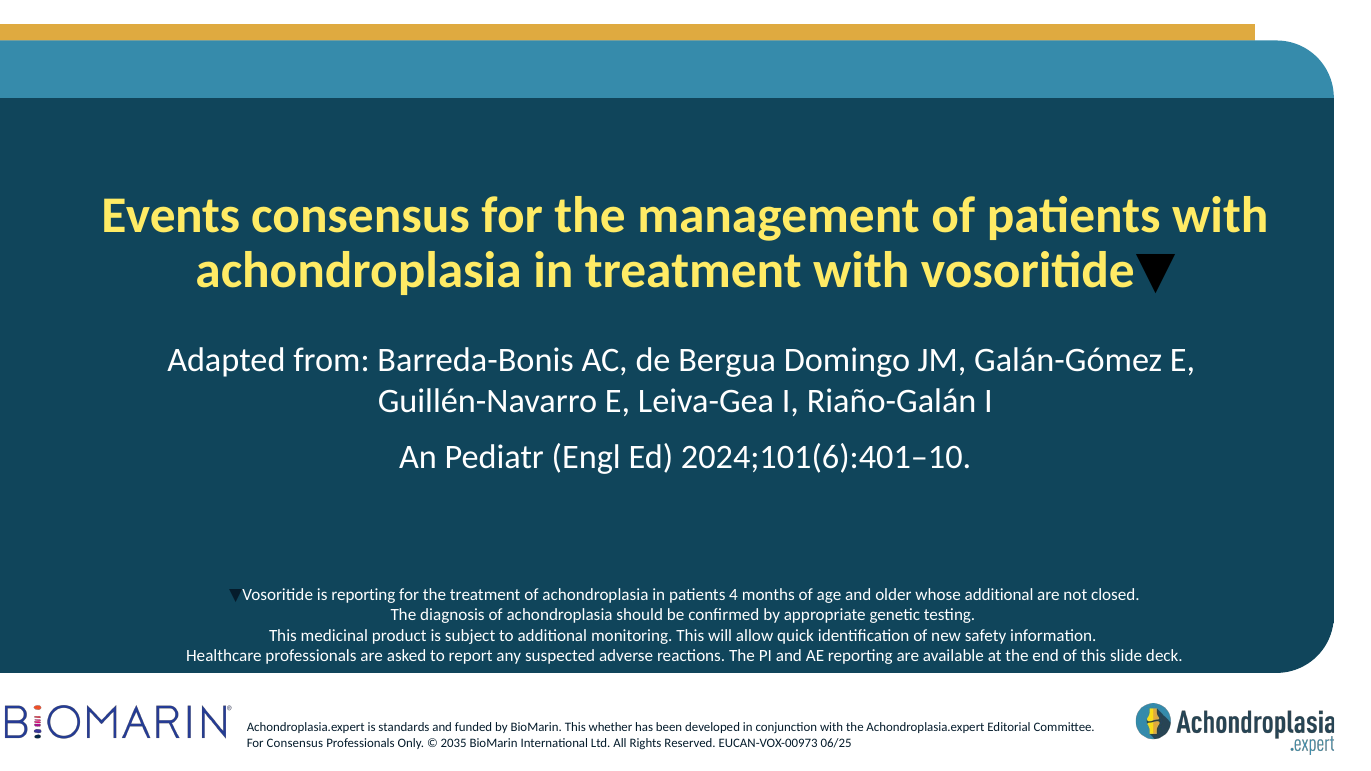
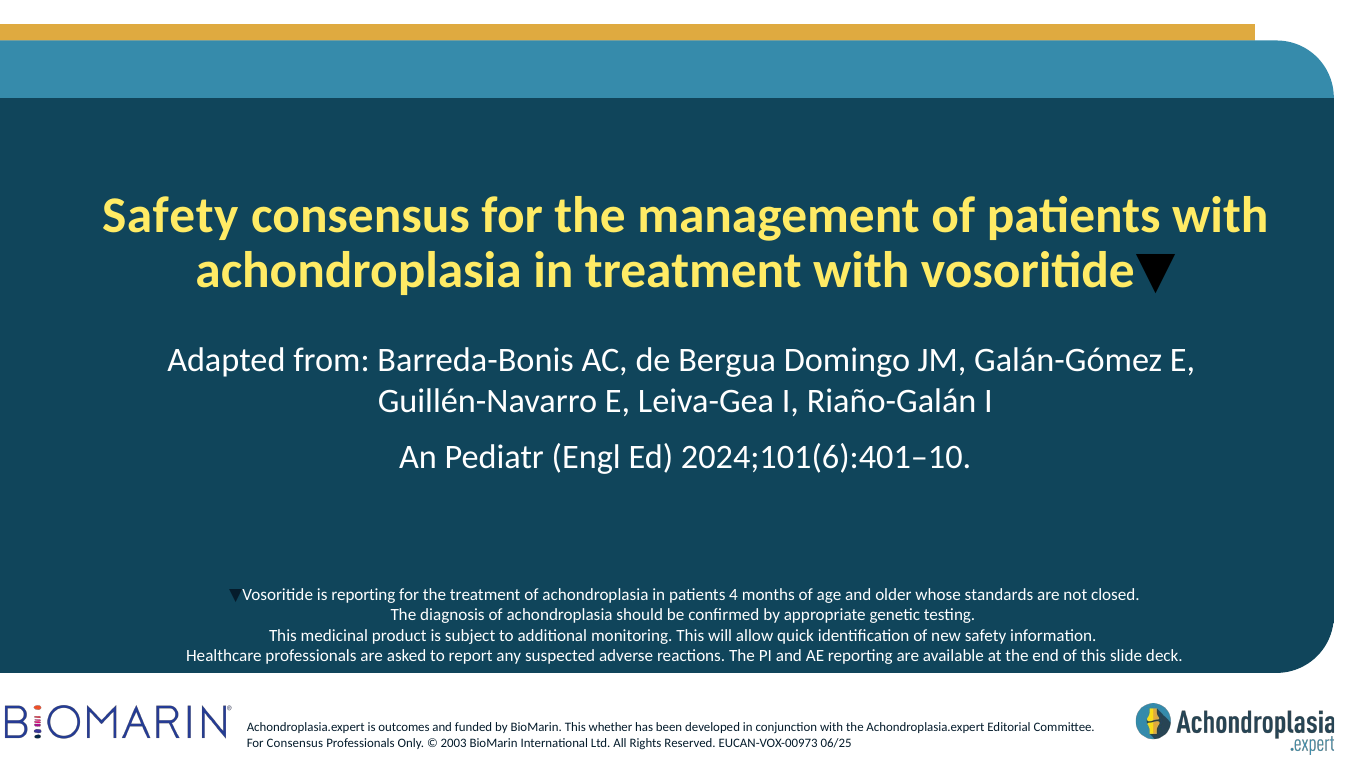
Events at (171, 215): Events -> Safety
whose additional: additional -> standards
standards: standards -> outcomes
2035: 2035 -> 2003
